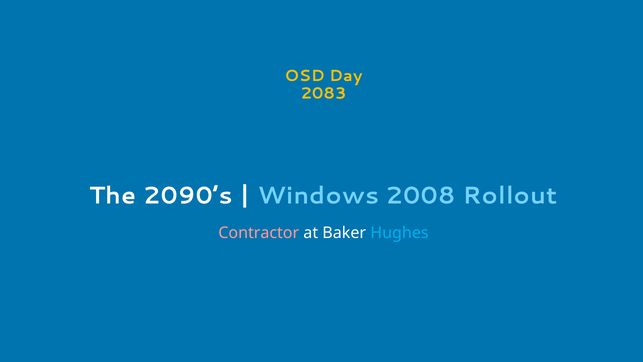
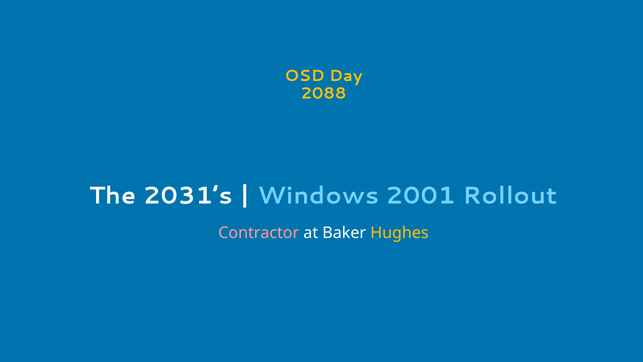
2083: 2083 -> 2088
2090’s: 2090’s -> 2031’s
2008: 2008 -> 2001
Hughes colour: light blue -> yellow
